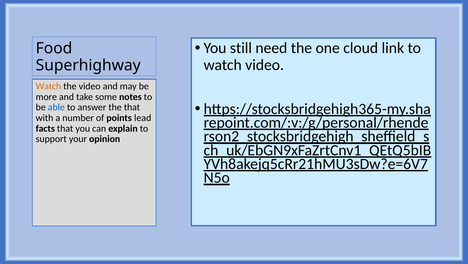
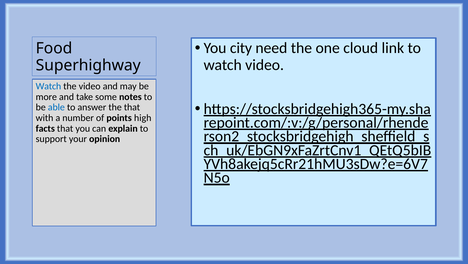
still: still -> city
Watch at (48, 86) colour: orange -> blue
lead: lead -> high
